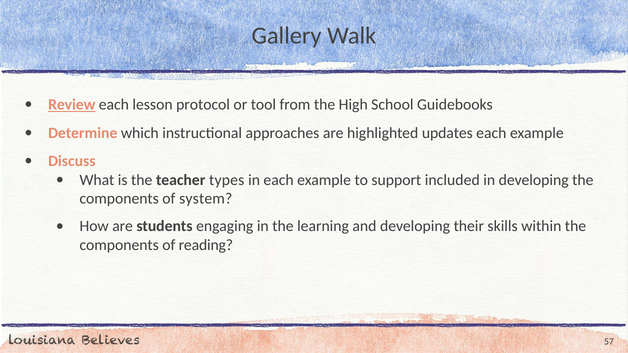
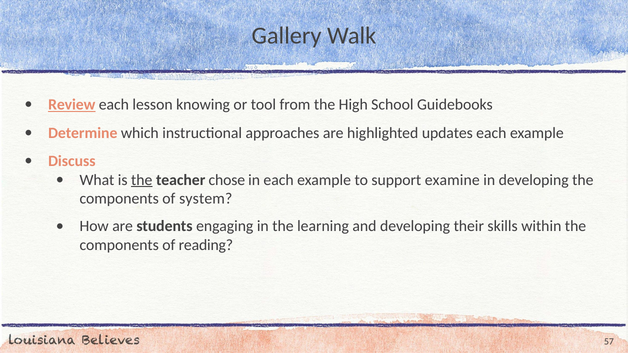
protocol: protocol -> knowing
the at (142, 180) underline: none -> present
types: types -> chose
included: included -> examine
